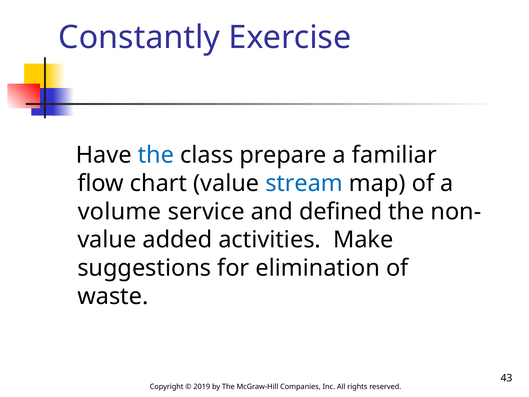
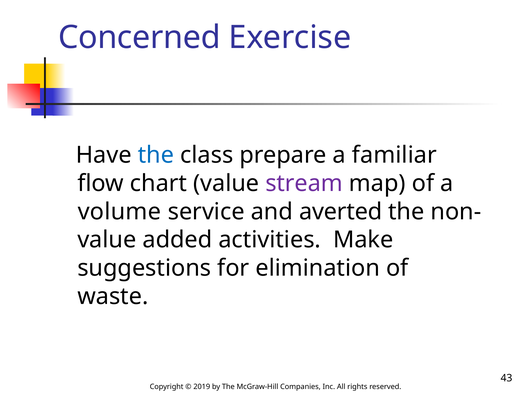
Constantly: Constantly -> Concerned
stream colour: blue -> purple
defined: defined -> averted
